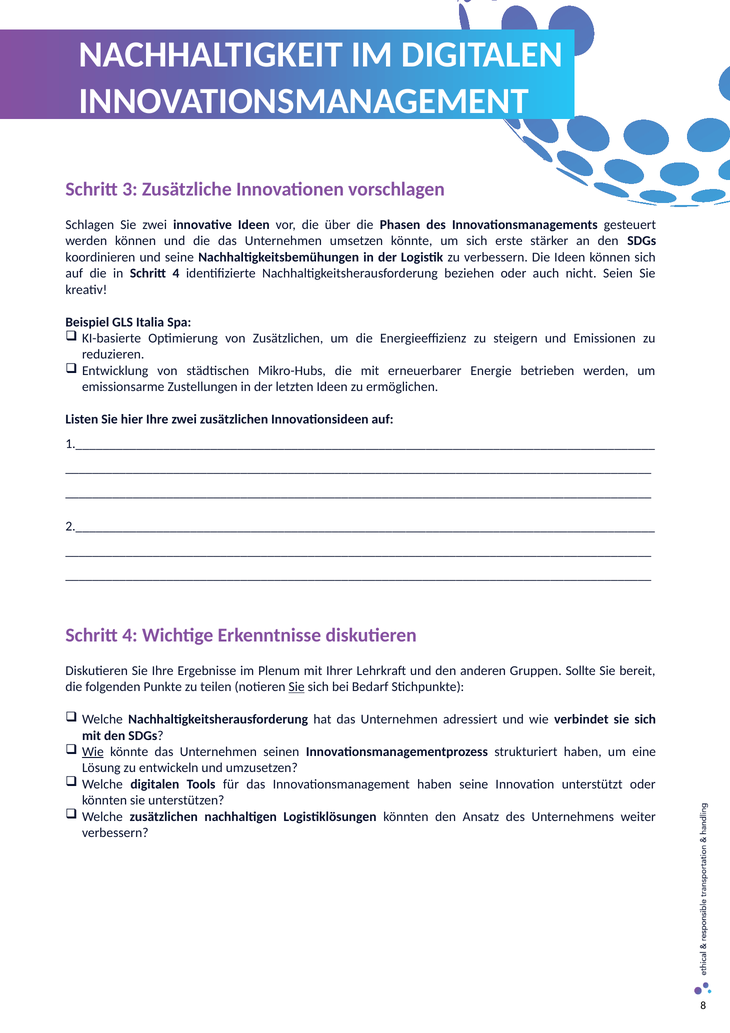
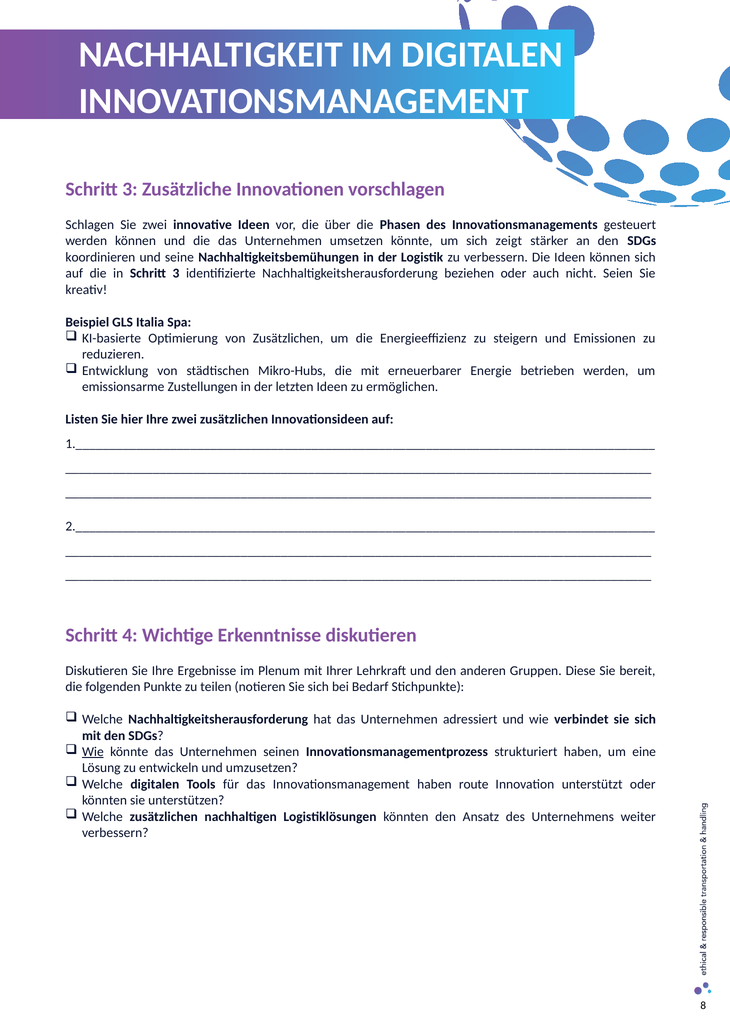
erste: erste -> zeigt
in Schritt 4: 4 -> 3
Sollte: Sollte -> Diese
Sie at (297, 687) underline: present -> none
haben seine: seine -> route
